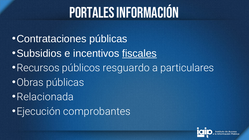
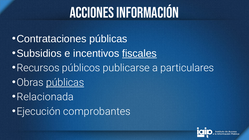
Portales: Portales -> Acciones
resguardo: resguardo -> publicarse
públicas at (65, 82) underline: none -> present
